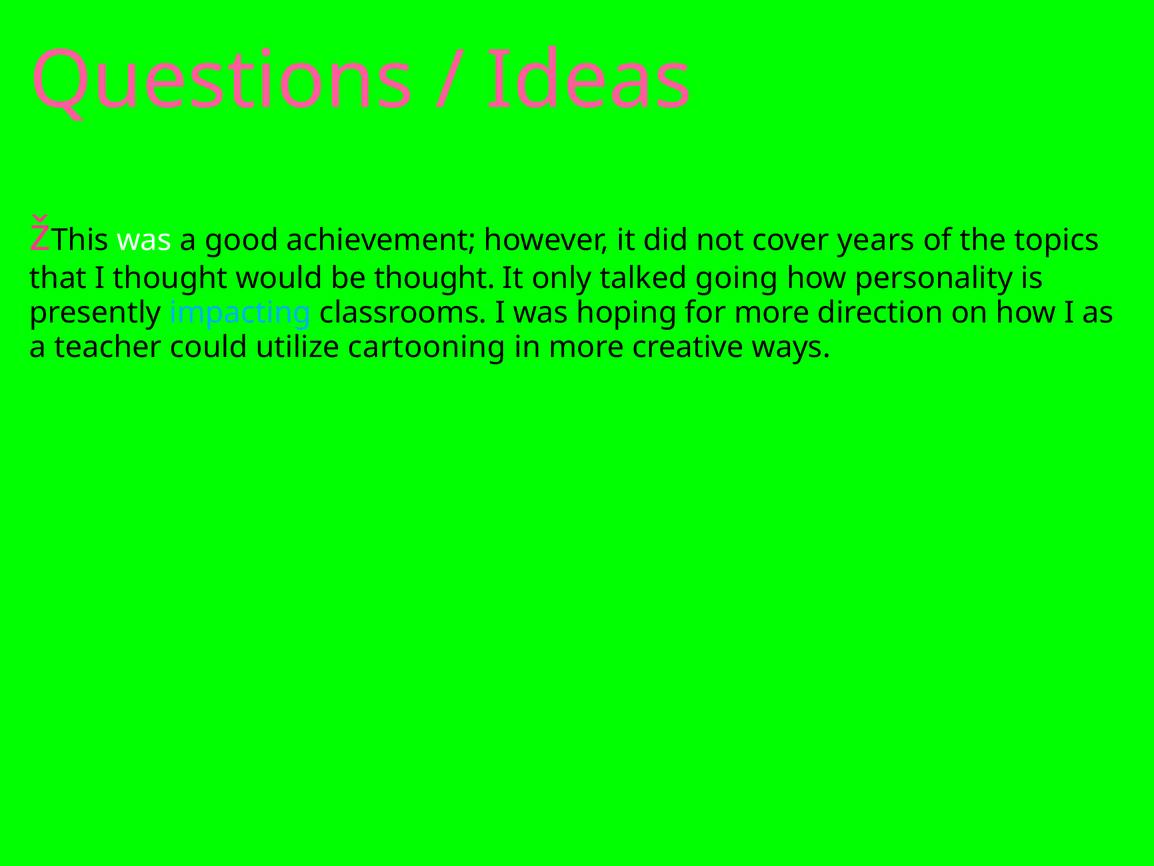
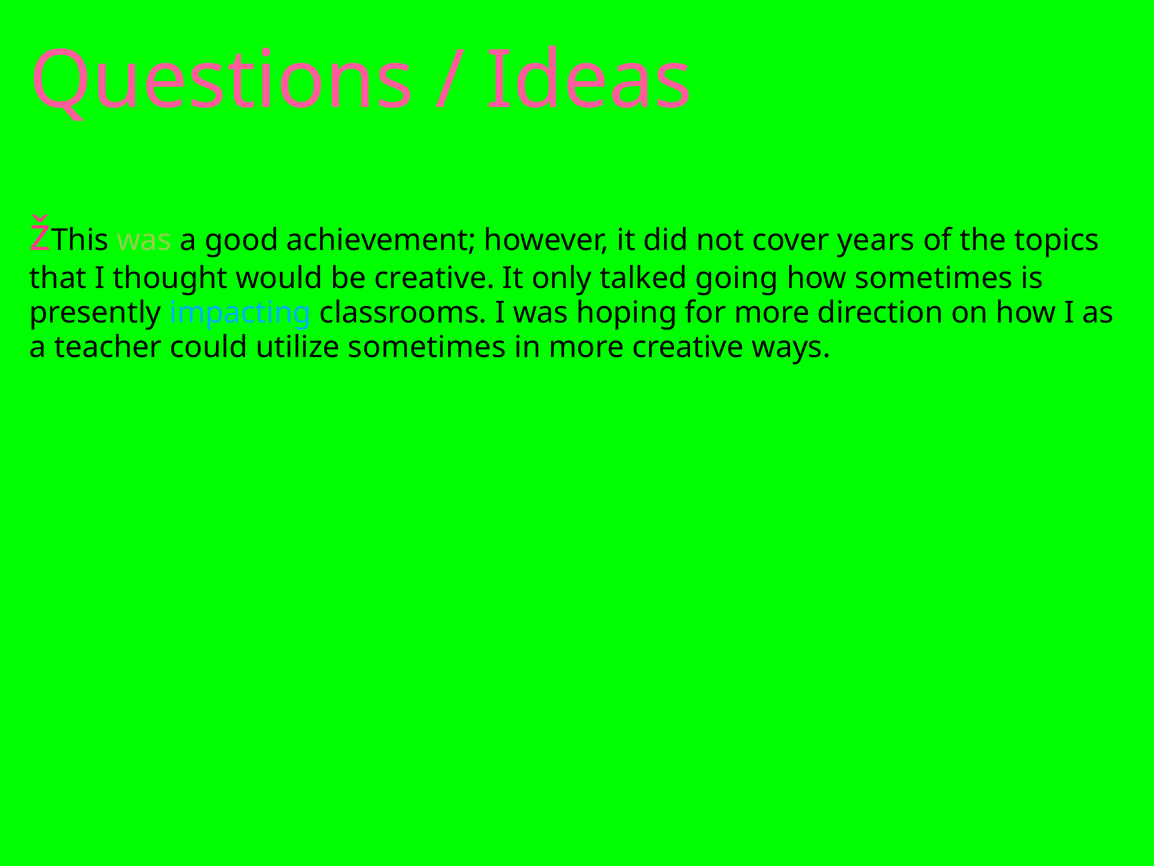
was at (144, 240) colour: white -> light green
be thought: thought -> creative
how personality: personality -> sometimes
utilize cartooning: cartooning -> sometimes
